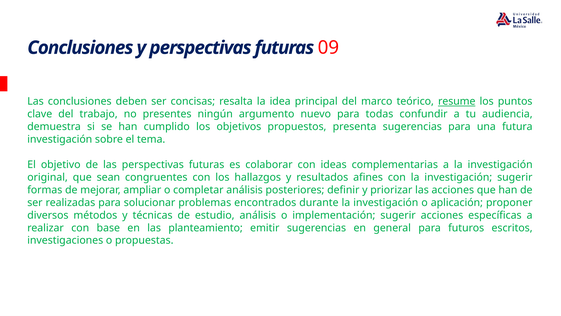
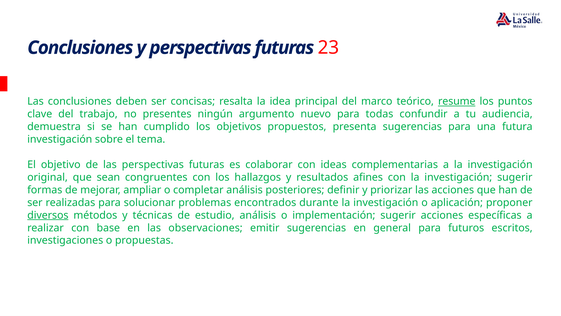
09: 09 -> 23
diversos underline: none -> present
planteamiento: planteamiento -> observaciones
